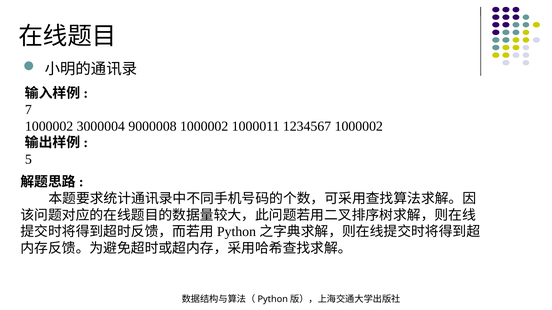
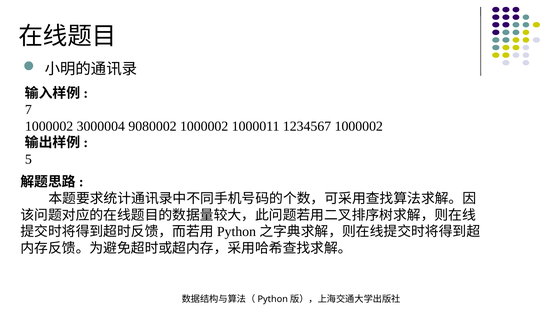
9000008: 9000008 -> 9080002
